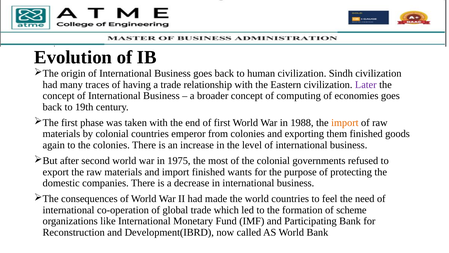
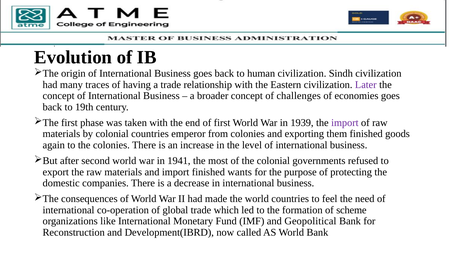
computing: computing -> challenges
1988: 1988 -> 1939
import at (345, 123) colour: orange -> purple
1975: 1975 -> 1941
Participating: Participating -> Geopolitical
